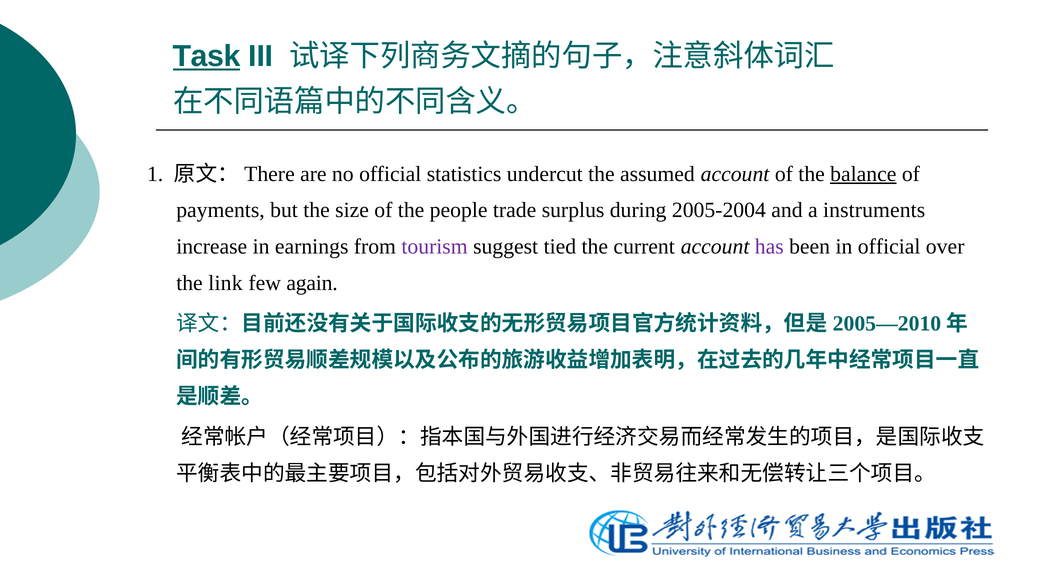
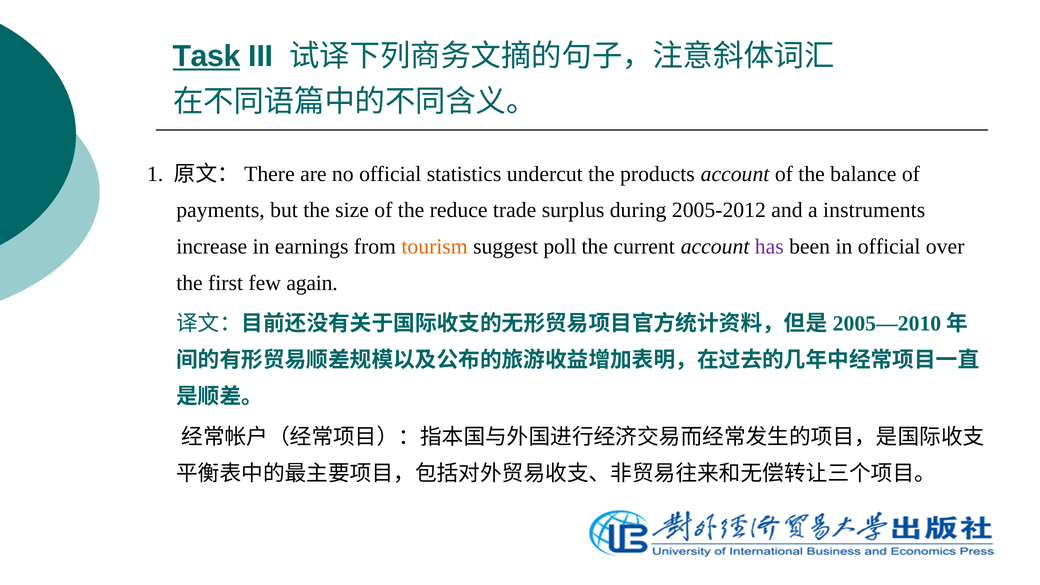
assumed: assumed -> products
balance underline: present -> none
people: people -> reduce
2005-2004: 2005-2004 -> 2005-2012
tourism colour: purple -> orange
tied: tied -> poll
link: link -> first
